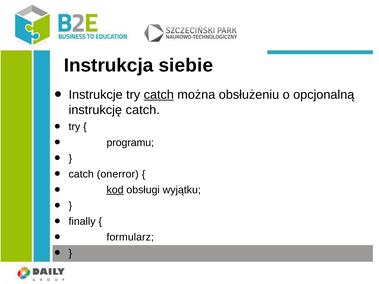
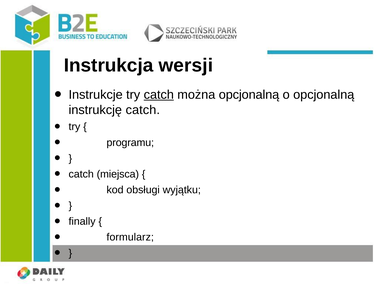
siebie: siebie -> wersji
można obsłużeniu: obsłużeniu -> opcjonalną
onerror: onerror -> miejsca
kod underline: present -> none
